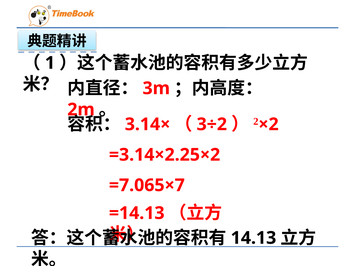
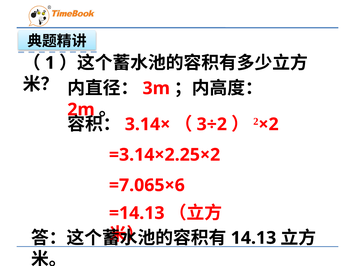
=7.065×7: =7.065×7 -> =7.065×6
